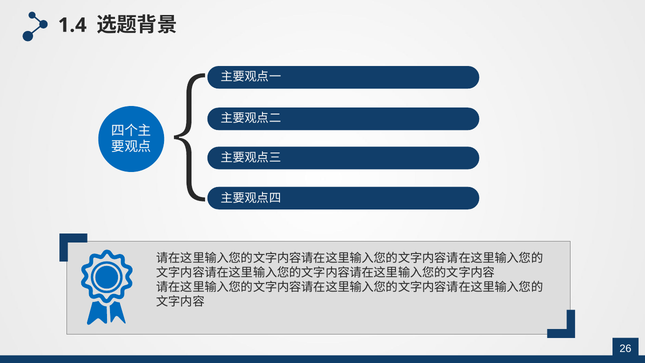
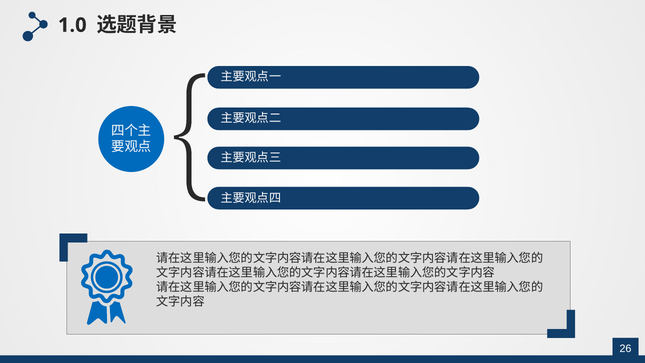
1.4: 1.4 -> 1.0
